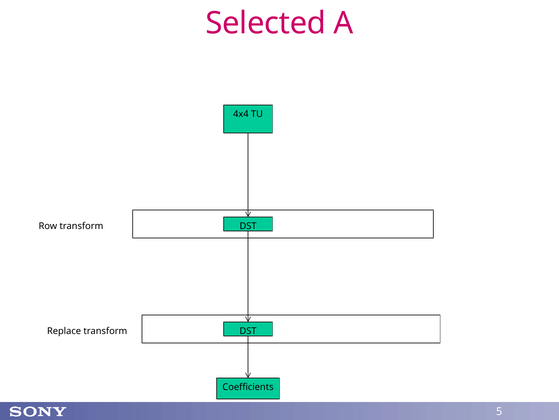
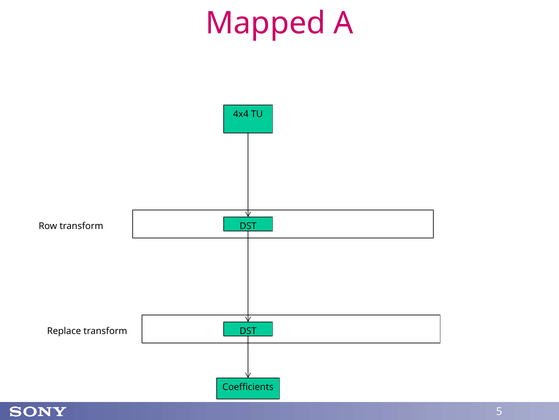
Selected: Selected -> Mapped
